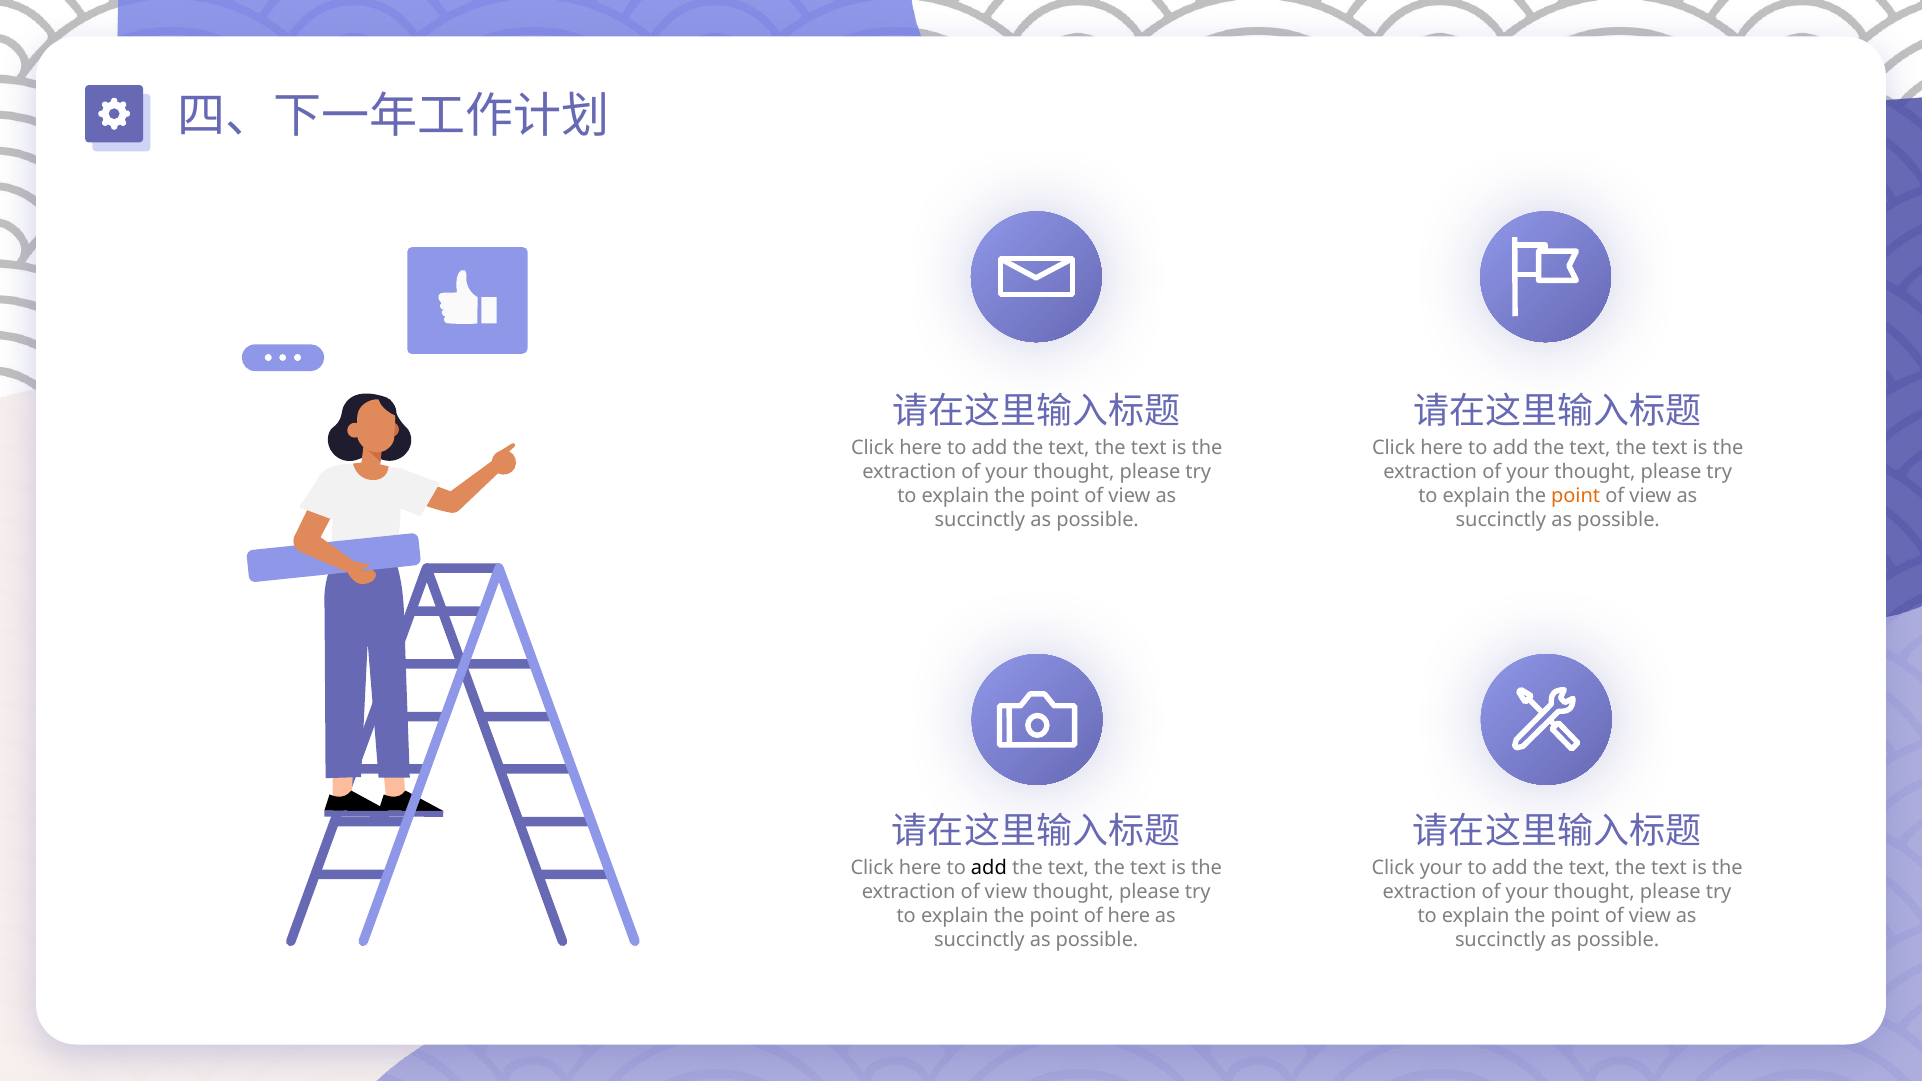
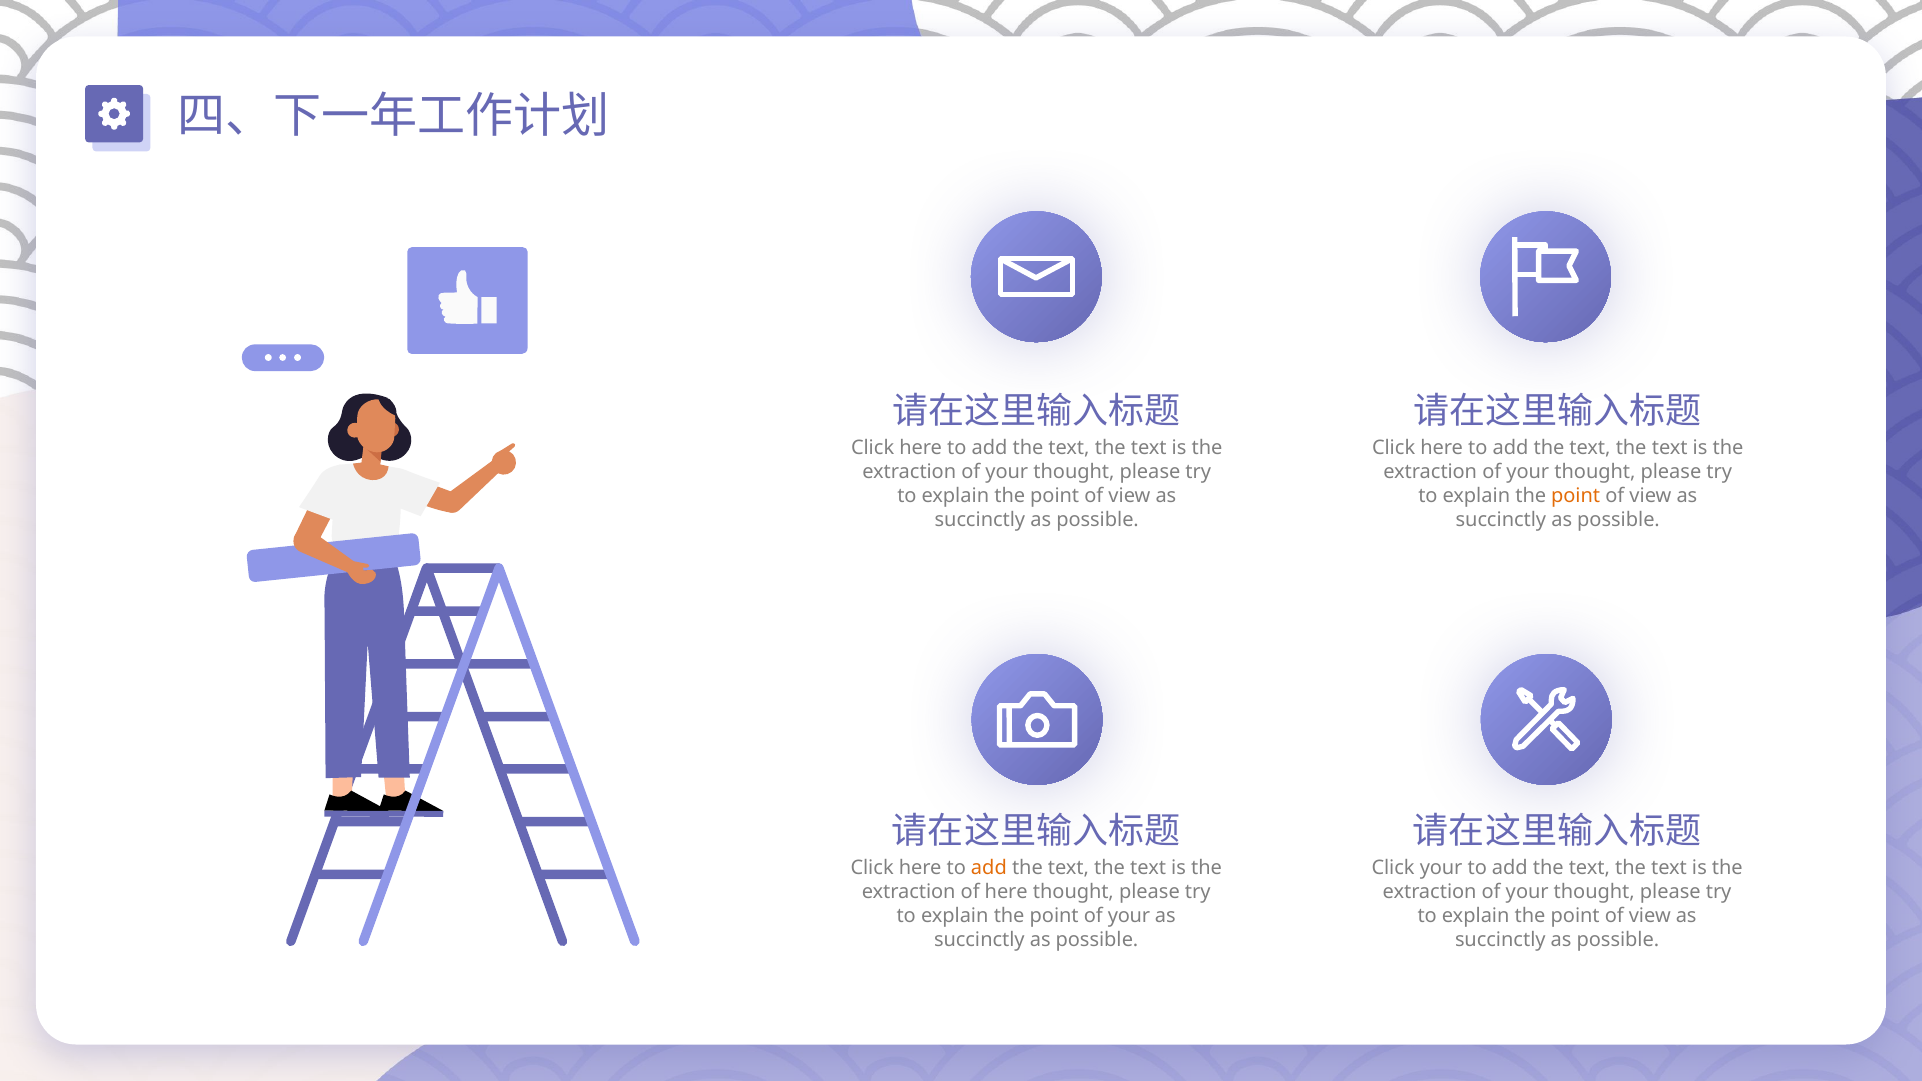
add at (989, 868) colour: black -> orange
extraction of view: view -> here
point of here: here -> your
